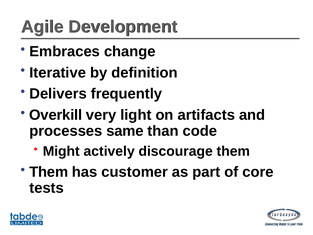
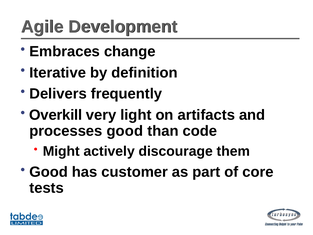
processes same: same -> good
Them at (49, 172): Them -> Good
